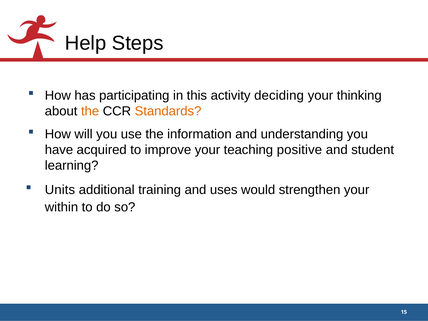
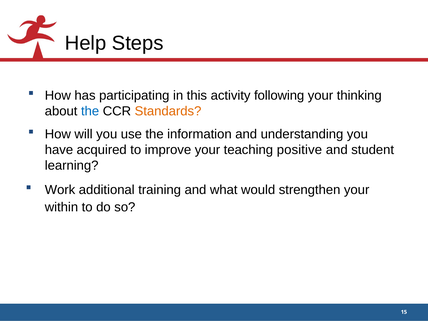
deciding: deciding -> following
the at (90, 111) colour: orange -> blue
Units: Units -> Work
uses: uses -> what
